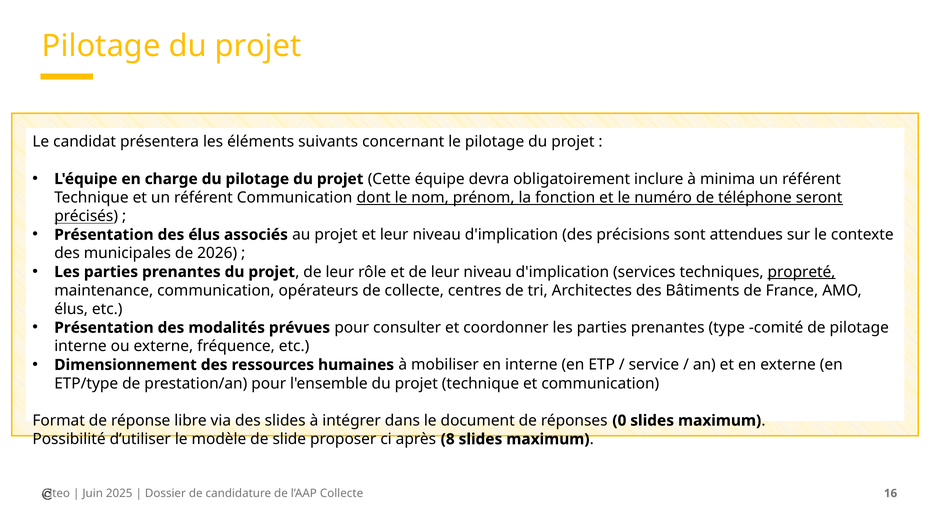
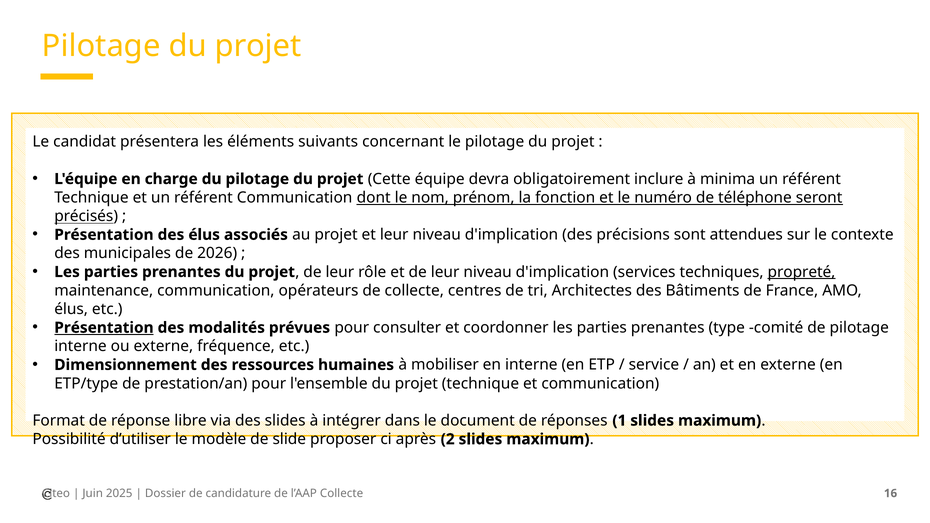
Présentation at (104, 328) underline: none -> present
0: 0 -> 1
8: 8 -> 2
